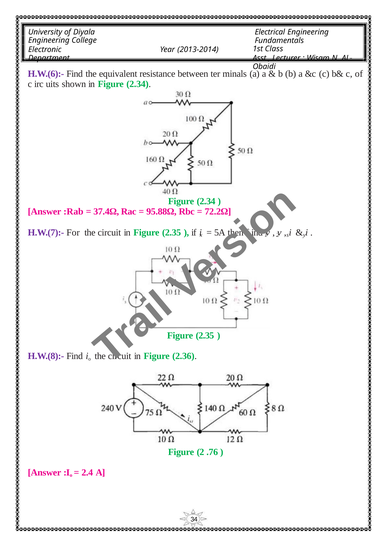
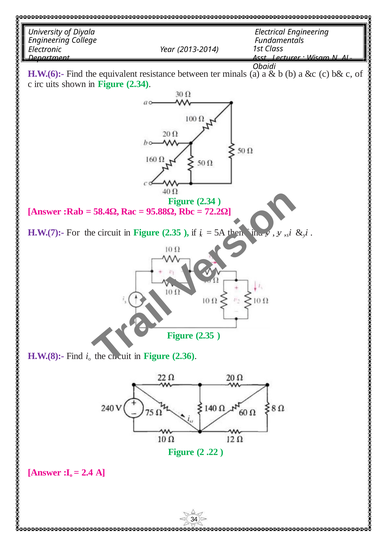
37.4Ω: 37.4Ω -> 58.4Ω
.76: .76 -> .22
